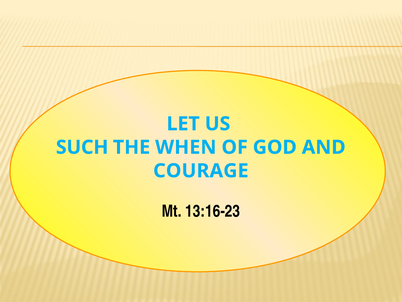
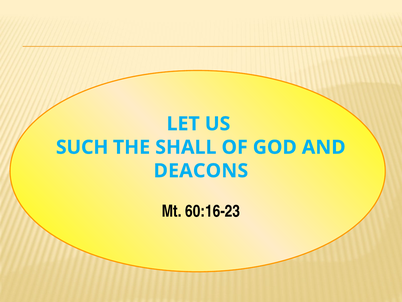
WHEN: WHEN -> SHALL
COURAGE: COURAGE -> DEACONS
13:16-23: 13:16-23 -> 60:16-23
